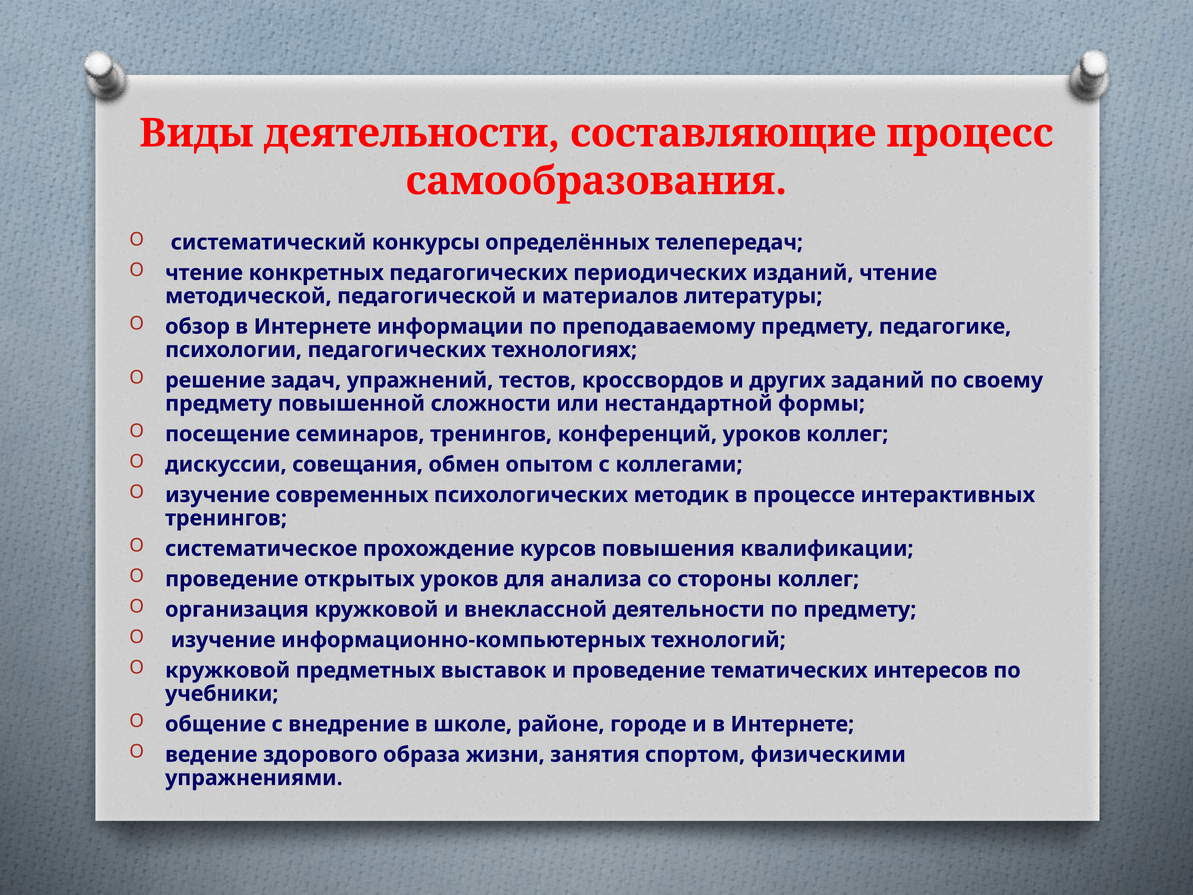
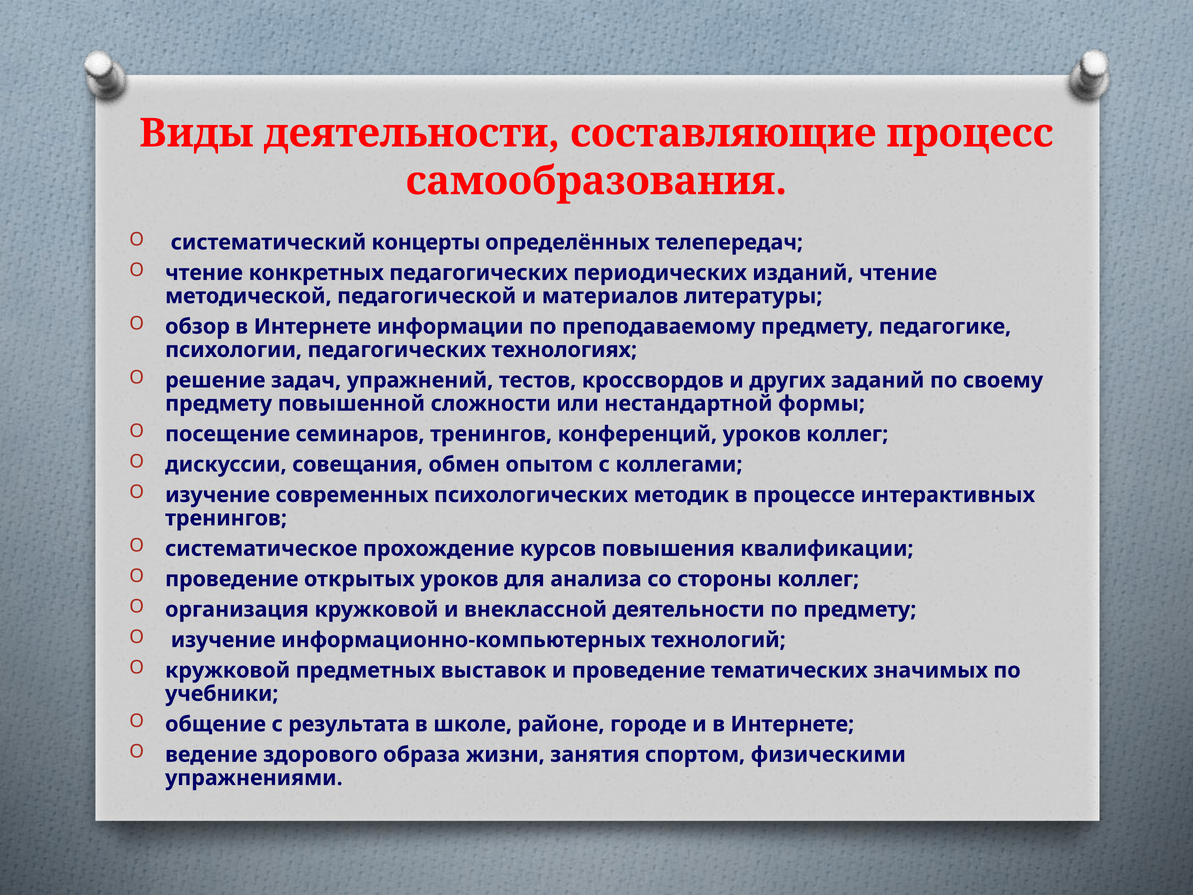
конкурсы: конкурсы -> концерты
интересов: интересов -> значимых
внедрение: внедрение -> результата
